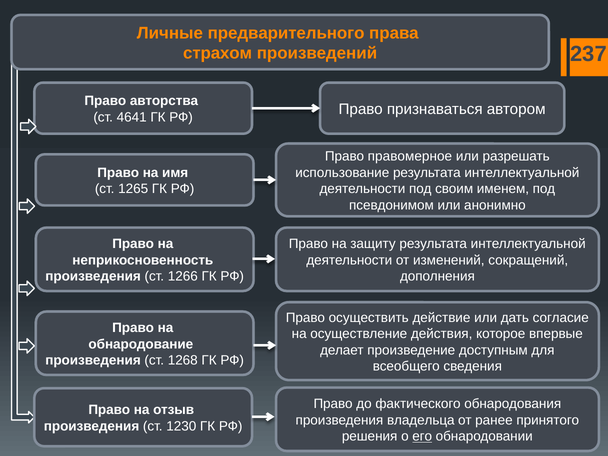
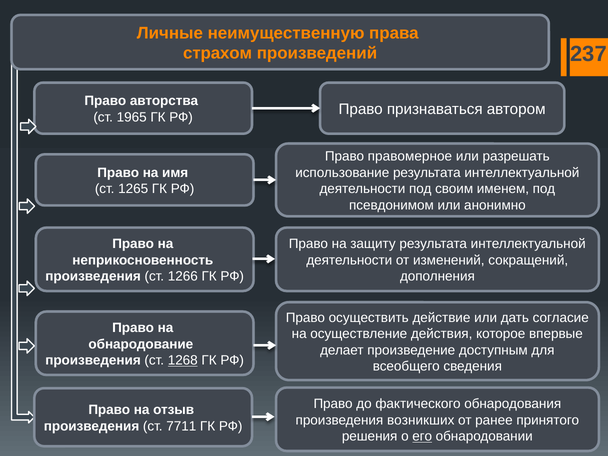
предварительного: предварительного -> неимущественную
4641: 4641 -> 1965
1268 underline: none -> present
владельца: владельца -> возникших
1230: 1230 -> 7711
